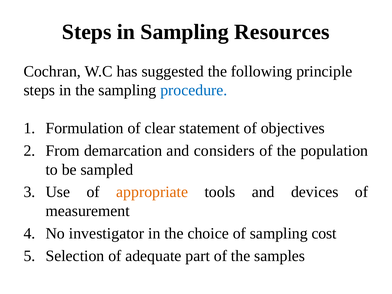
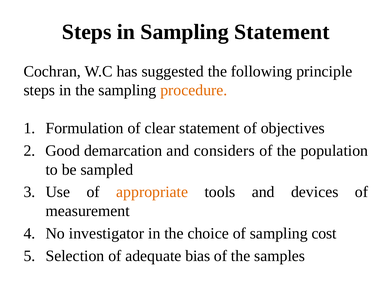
Sampling Resources: Resources -> Statement
procedure colour: blue -> orange
From: From -> Good
part: part -> bias
